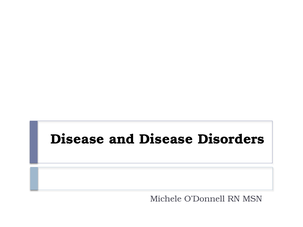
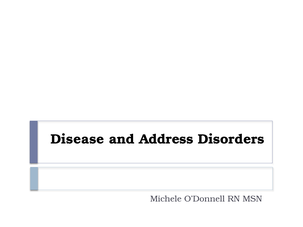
and Disease: Disease -> Address
